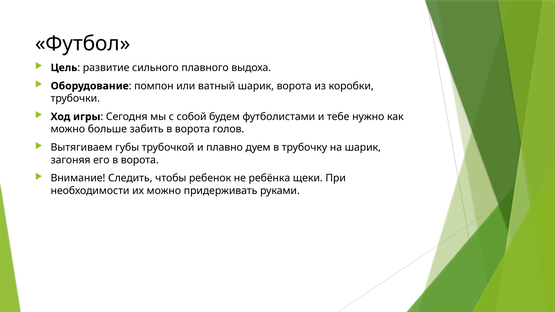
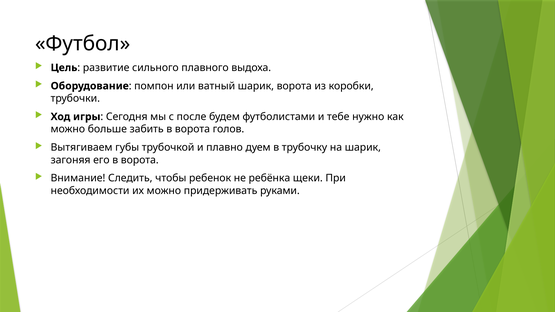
собой: собой -> после
